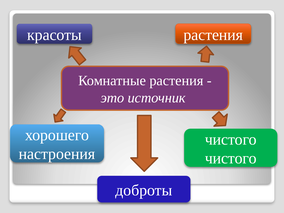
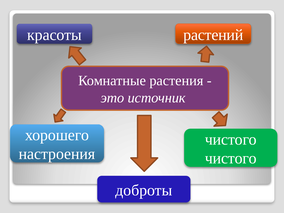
красоты растения: растения -> растений
